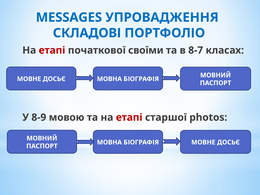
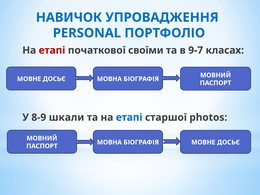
MESSAGES: MESSAGES -> НАВИЧОК
СКЛАДОВІ: СКЛАДОВІ -> PERSONAL
8-7: 8-7 -> 9-7
мовою: мовою -> шкали
етапі at (129, 117) colour: red -> blue
